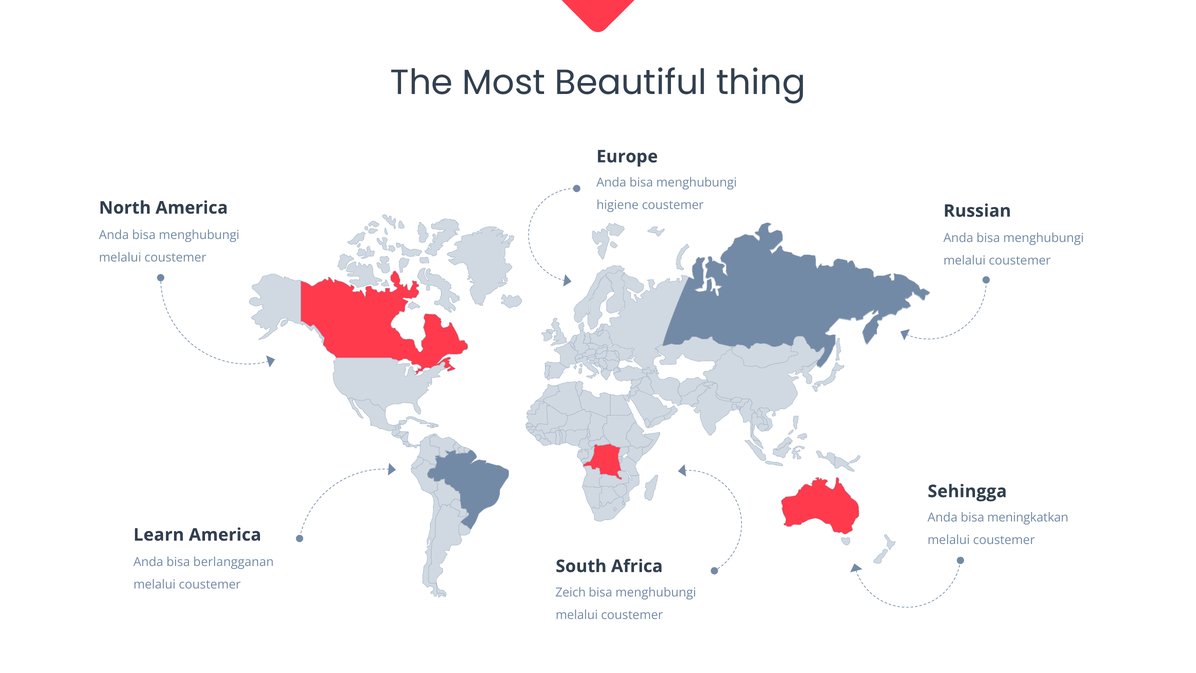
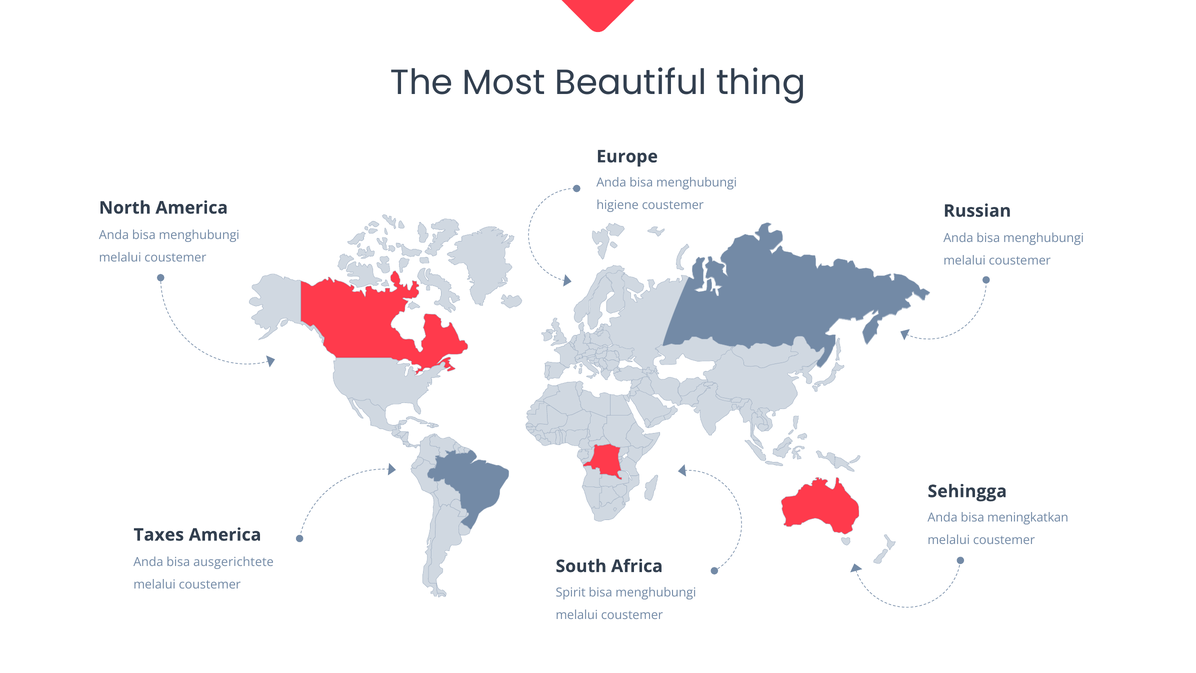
Learn: Learn -> Taxes
berlangganan: berlangganan -> ausgerichtete
Zeich: Zeich -> Spirit
